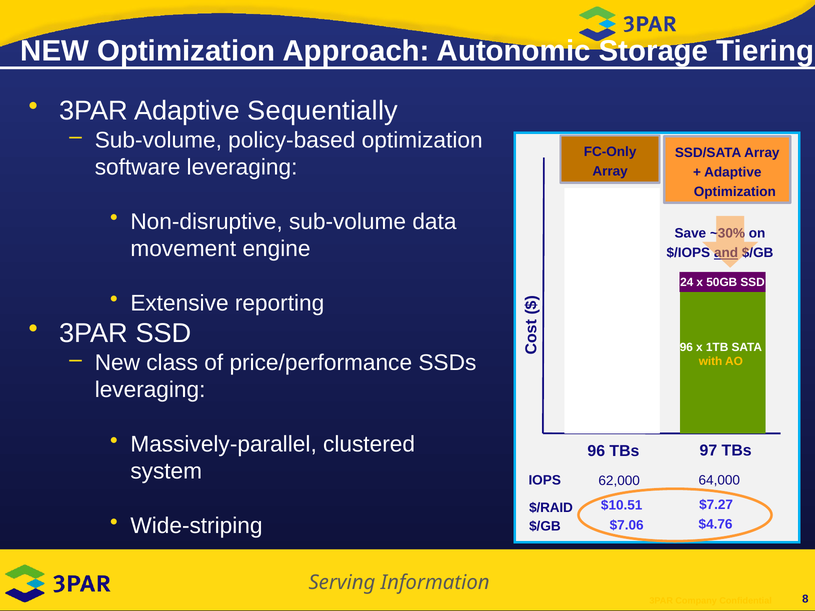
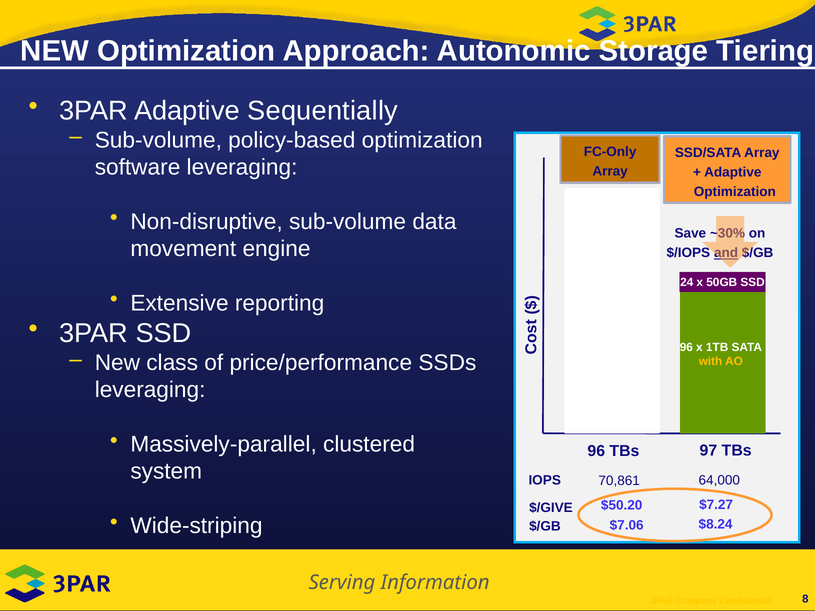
62,000: 62,000 -> 70,861
$10.51: $10.51 -> $50.20
$/RAID: $/RAID -> $/GIVE
$4.76: $4.76 -> $8.24
